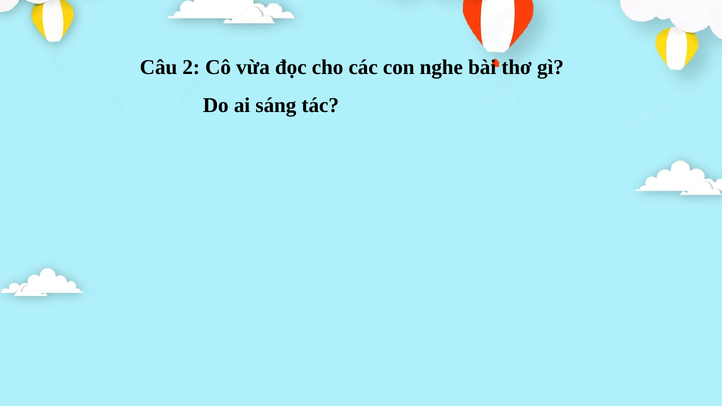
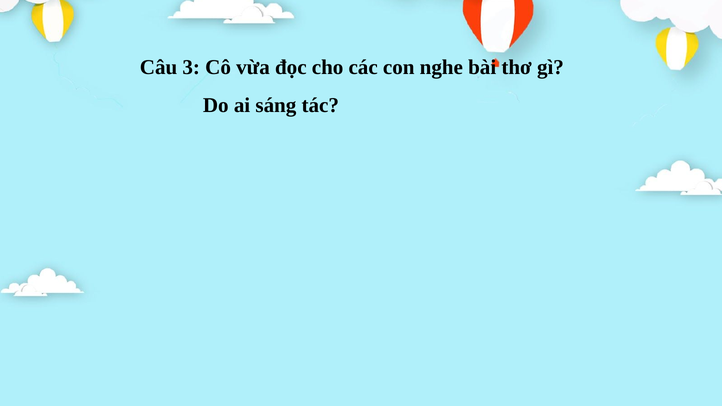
2: 2 -> 3
